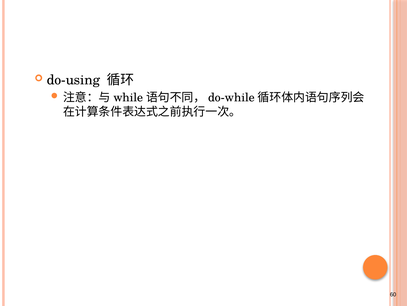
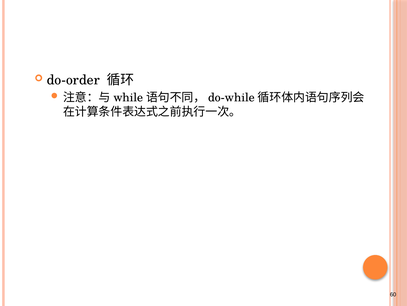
do-using: do-using -> do-order
